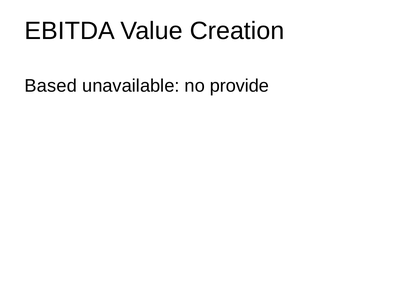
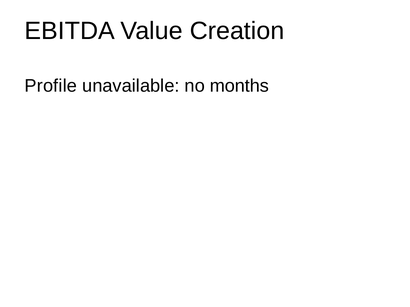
Based: Based -> Profile
provide: provide -> months
